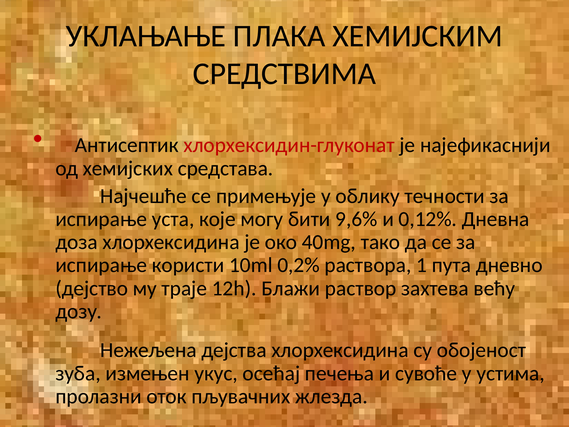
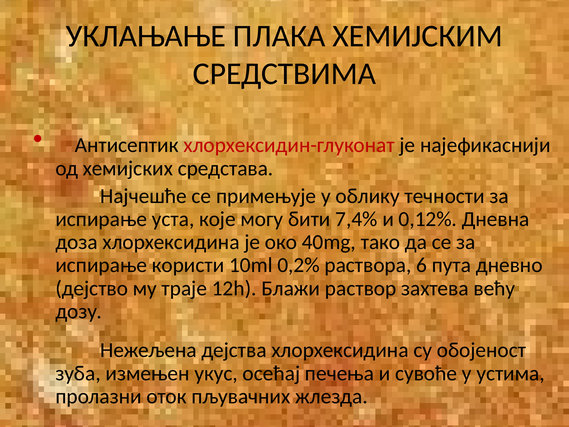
9,6%: 9,6% -> 7,4%
1: 1 -> 6
